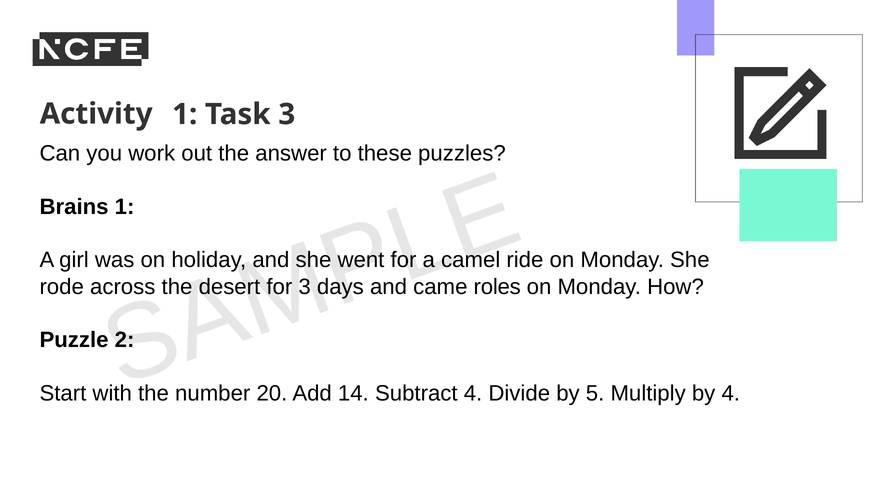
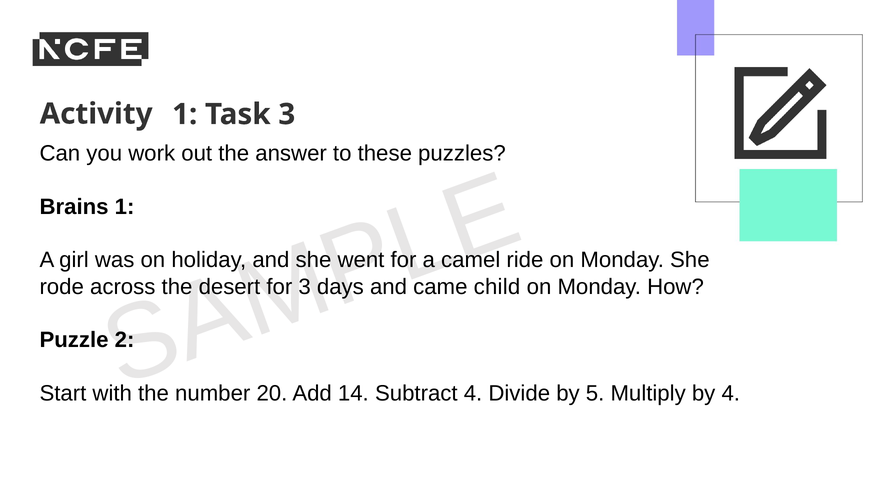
roles: roles -> child
